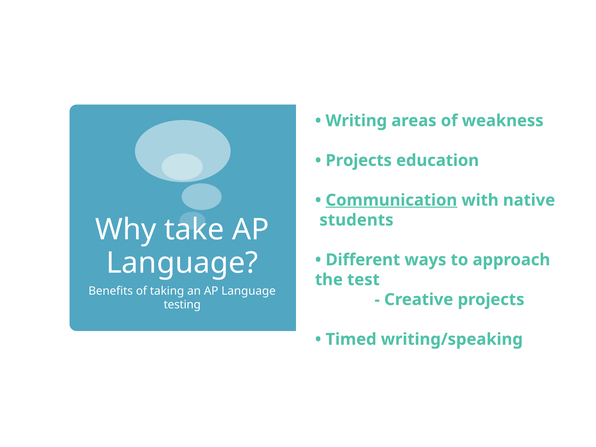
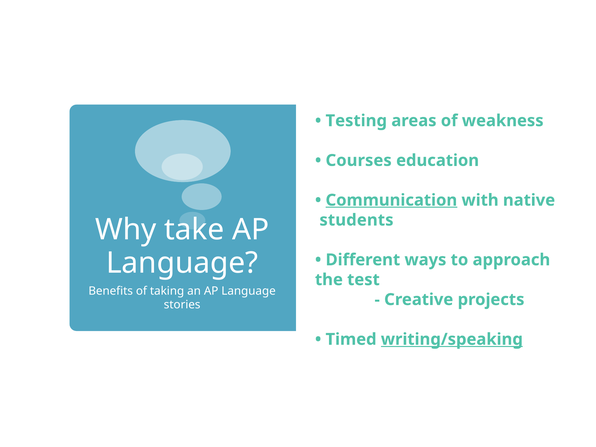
Writing: Writing -> Testing
Projects at (359, 160): Projects -> Courses
testing: testing -> stories
writing/speaking underline: none -> present
